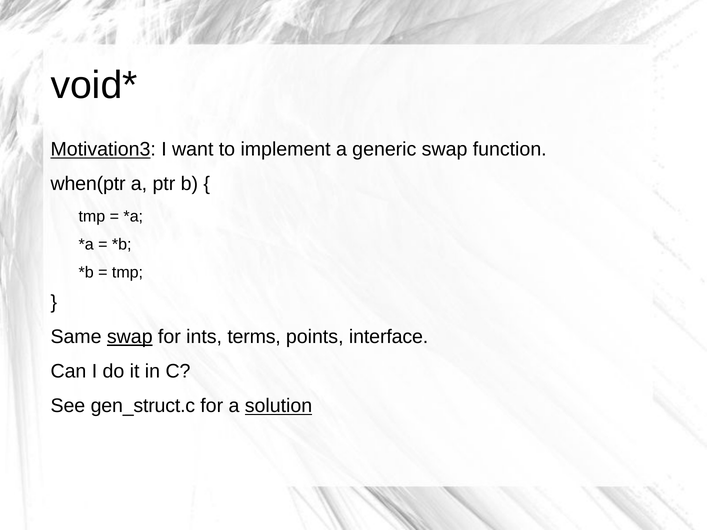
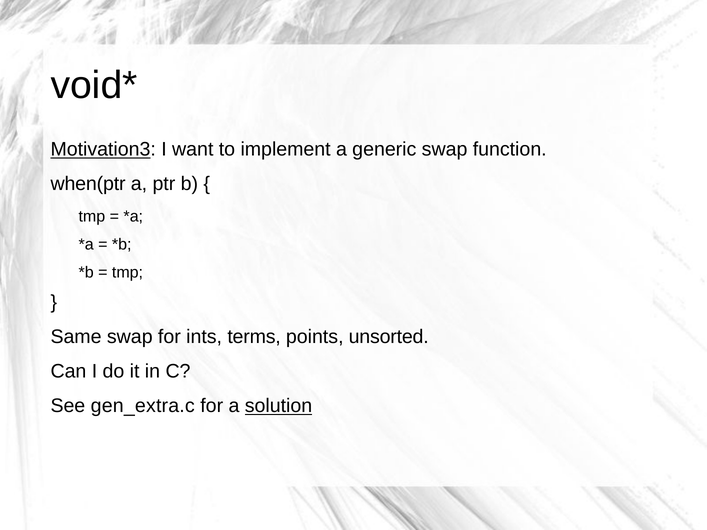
swap at (130, 337) underline: present -> none
interface: interface -> unsorted
gen_struct.c: gen_struct.c -> gen_extra.c
